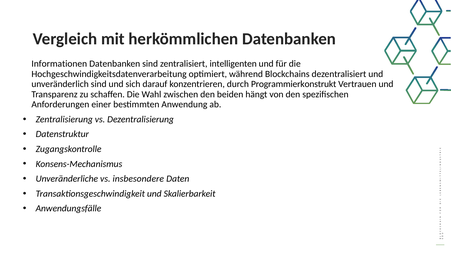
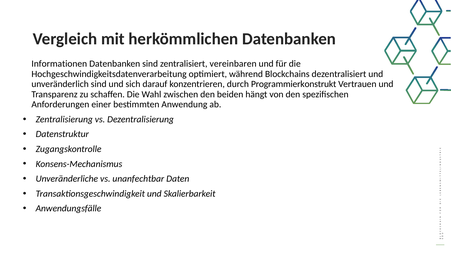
intelligenten: intelligenten -> vereinbaren
insbesondere: insbesondere -> unanfechtbar
